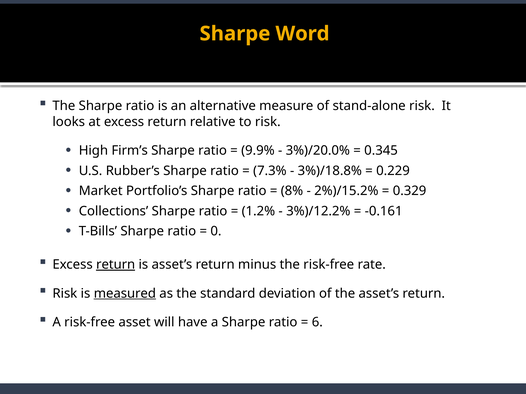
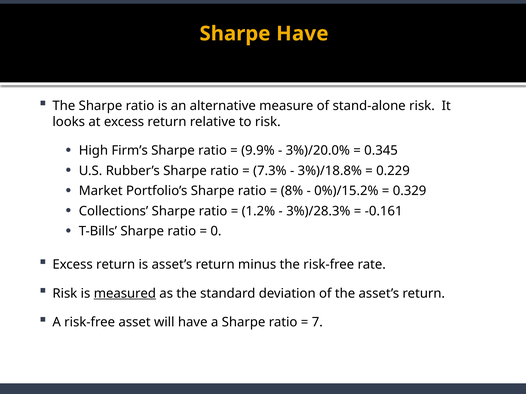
Sharpe Word: Word -> Have
2%)/15.2%: 2%)/15.2% -> 0%)/15.2%
3%)/12.2%: 3%)/12.2% -> 3%)/28.3%
return at (116, 265) underline: present -> none
6: 6 -> 7
